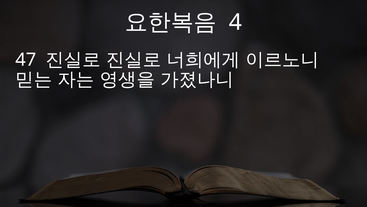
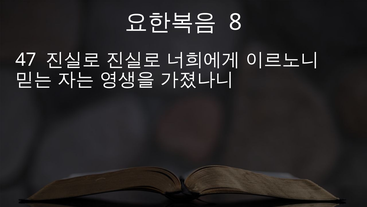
4: 4 -> 8
